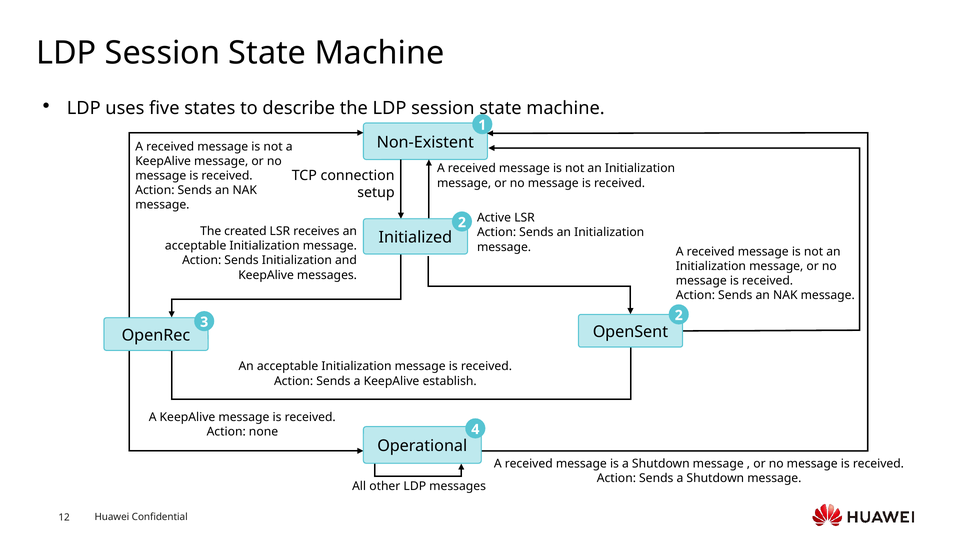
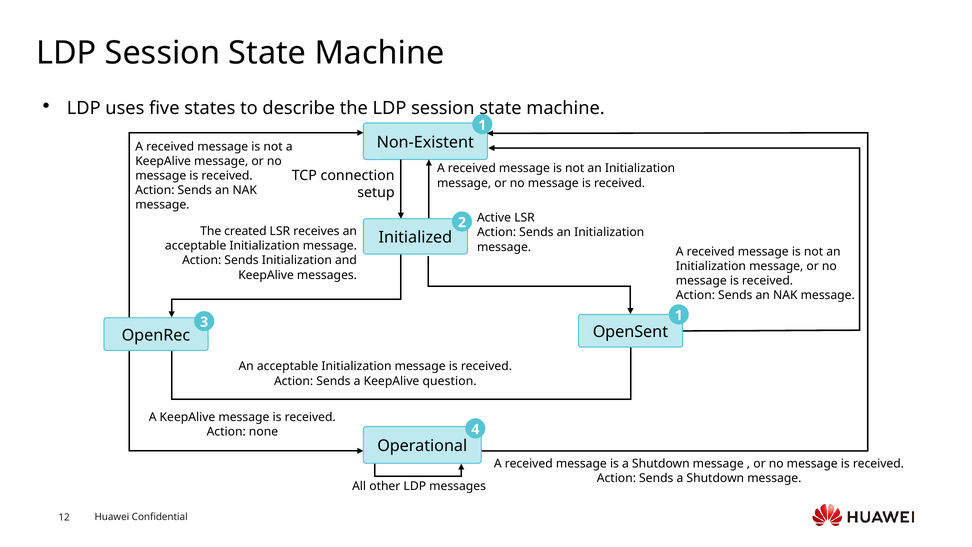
3 2: 2 -> 1
establish: establish -> question
